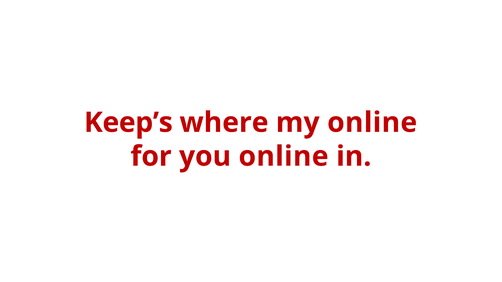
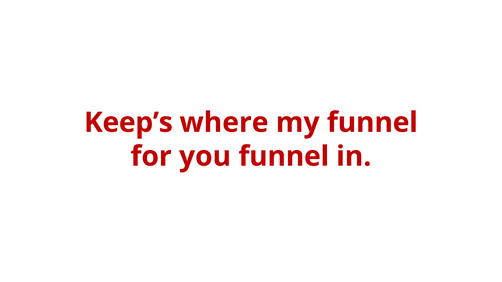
my online: online -> funnel
you online: online -> funnel
